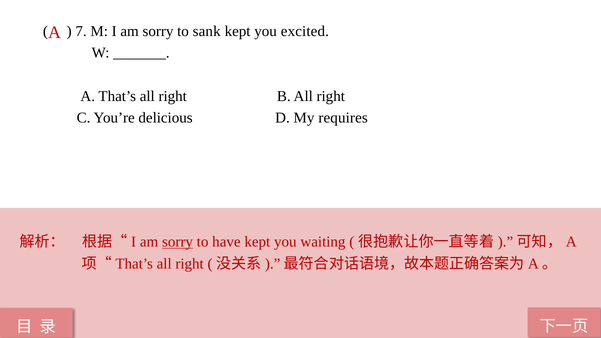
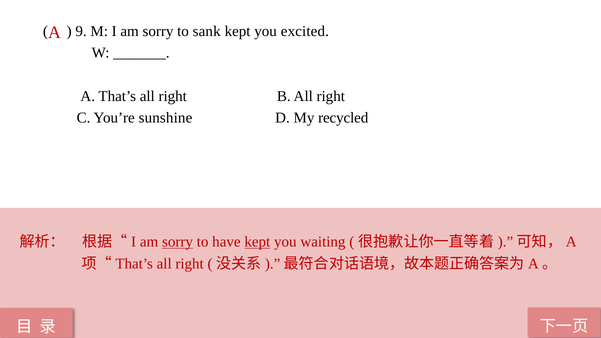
7: 7 -> 9
delicious: delicious -> sunshine
requires: requires -> recycled
kept at (257, 242) underline: none -> present
